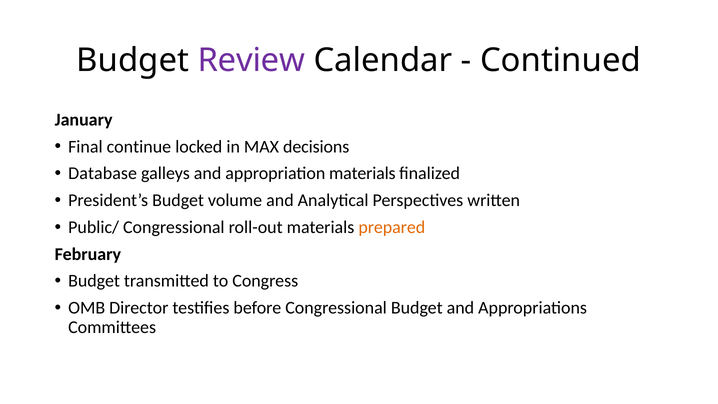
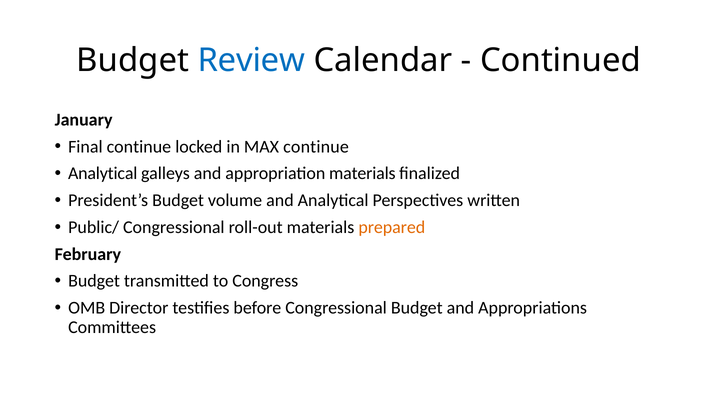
Review colour: purple -> blue
MAX decisions: decisions -> continue
Database at (103, 174): Database -> Analytical
